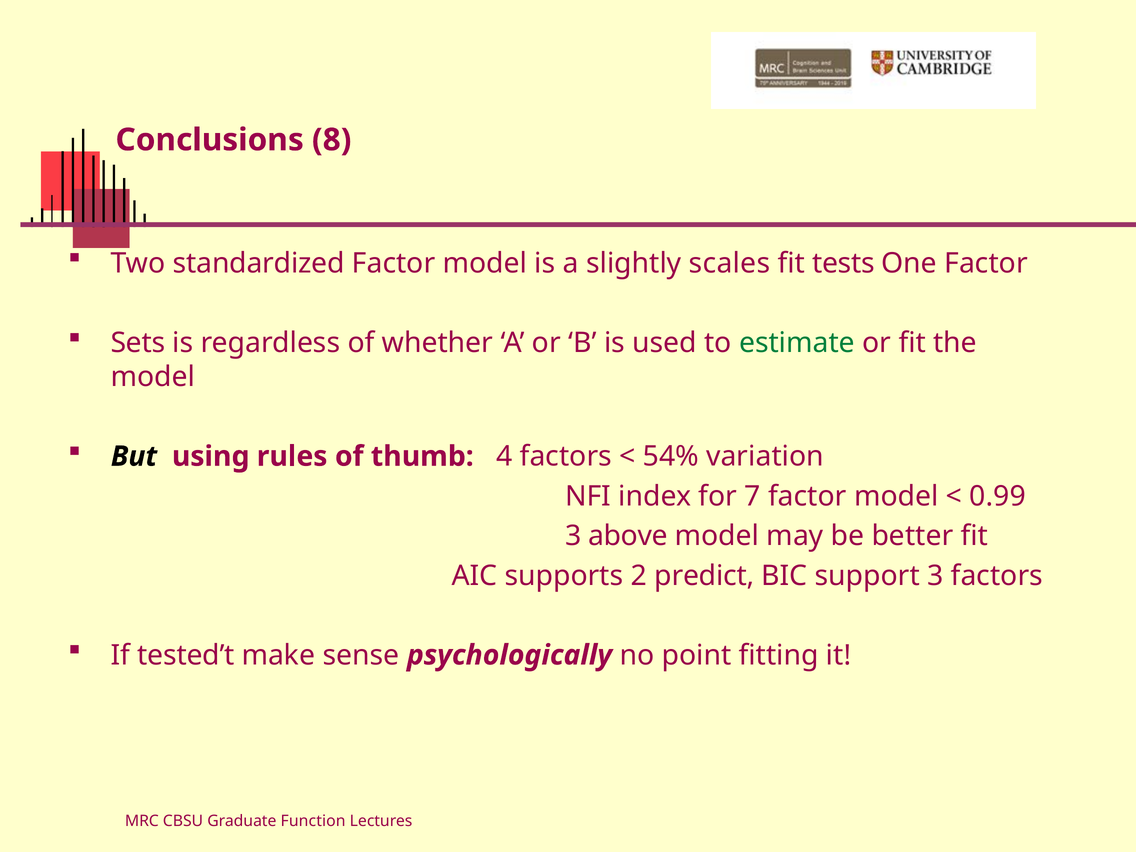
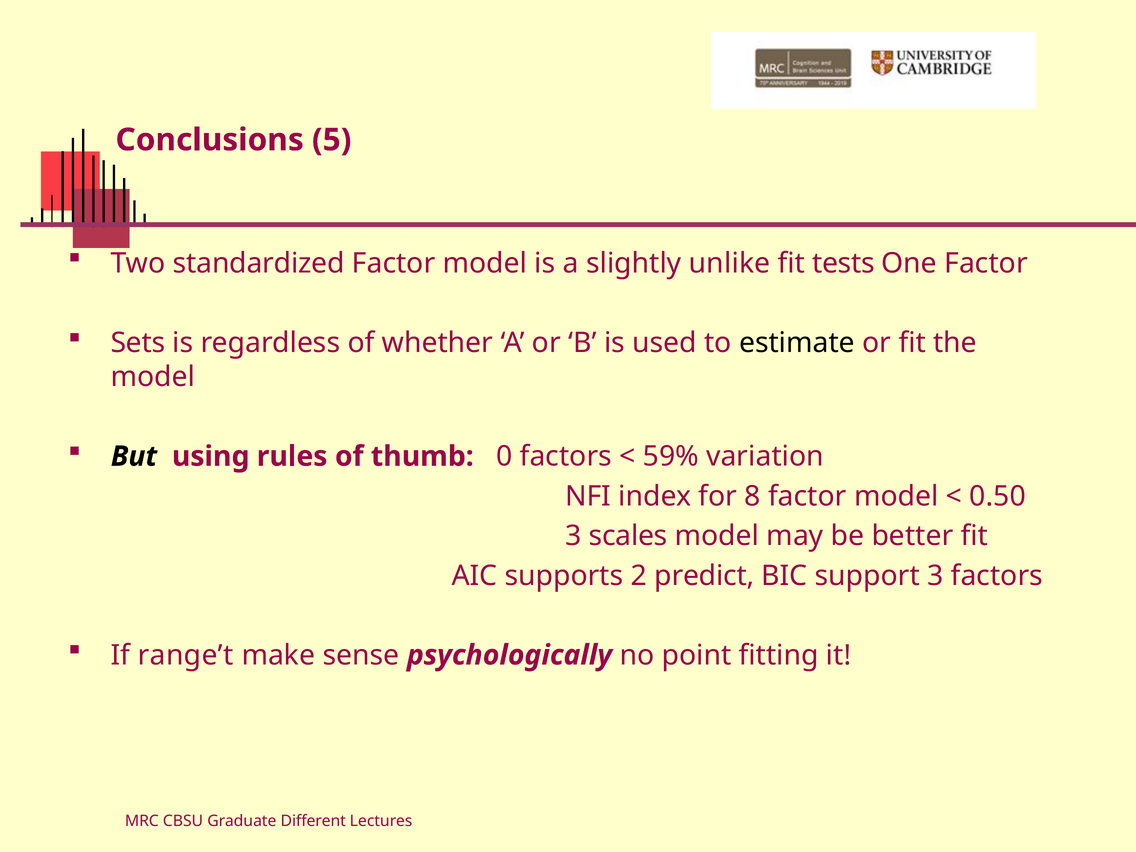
8: 8 -> 5
scales: scales -> unlike
estimate colour: green -> black
4: 4 -> 0
54%: 54% -> 59%
7: 7 -> 8
0.99: 0.99 -> 0.50
above: above -> scales
tested’t: tested’t -> range’t
Function: Function -> Different
